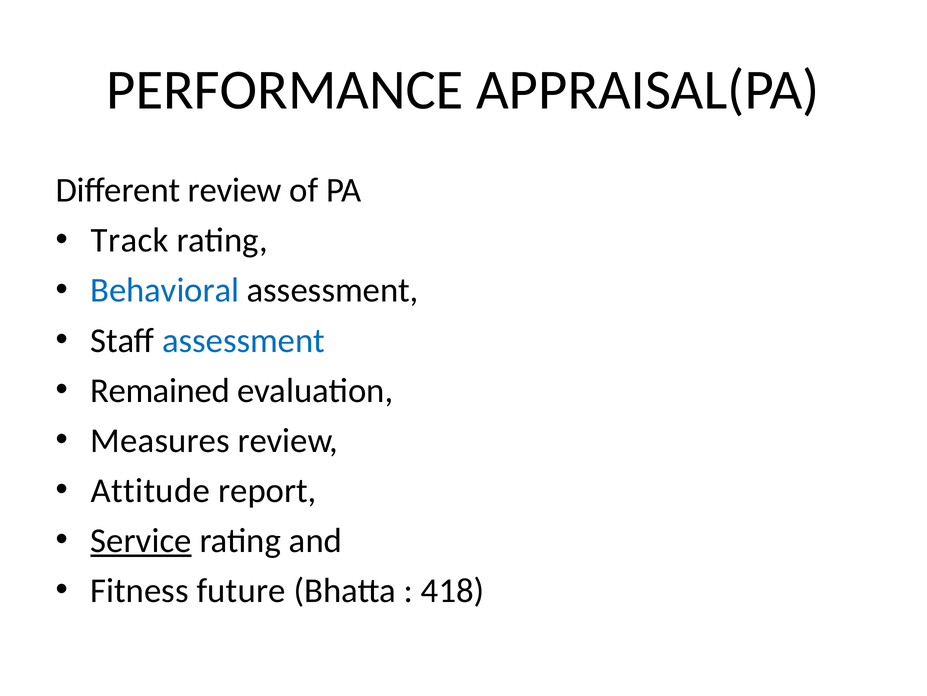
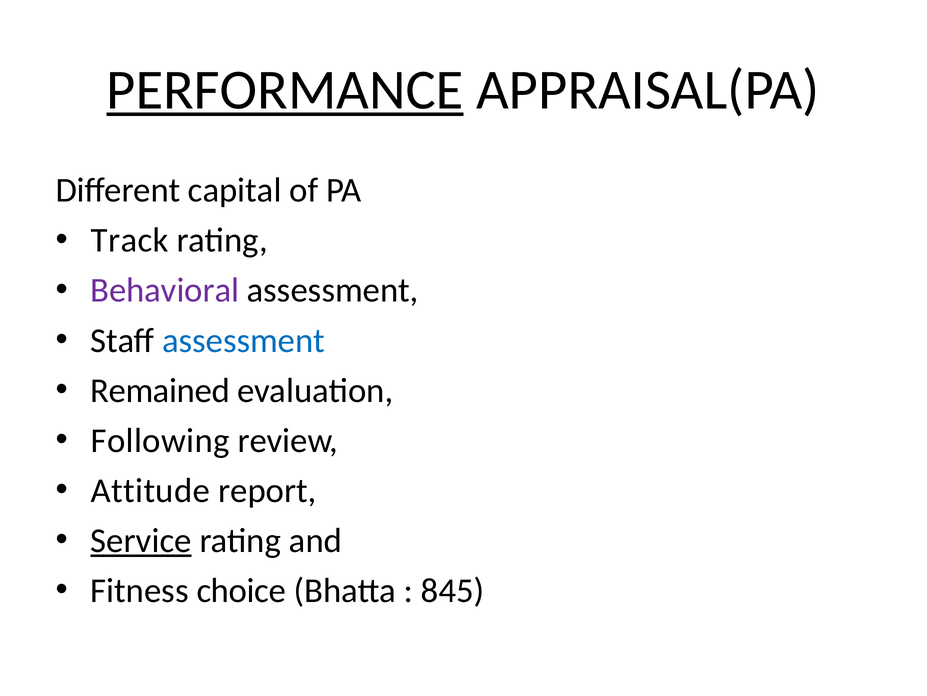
PERFORMANCE underline: none -> present
Different review: review -> capital
Behavioral colour: blue -> purple
Measures: Measures -> Following
future: future -> choice
418: 418 -> 845
